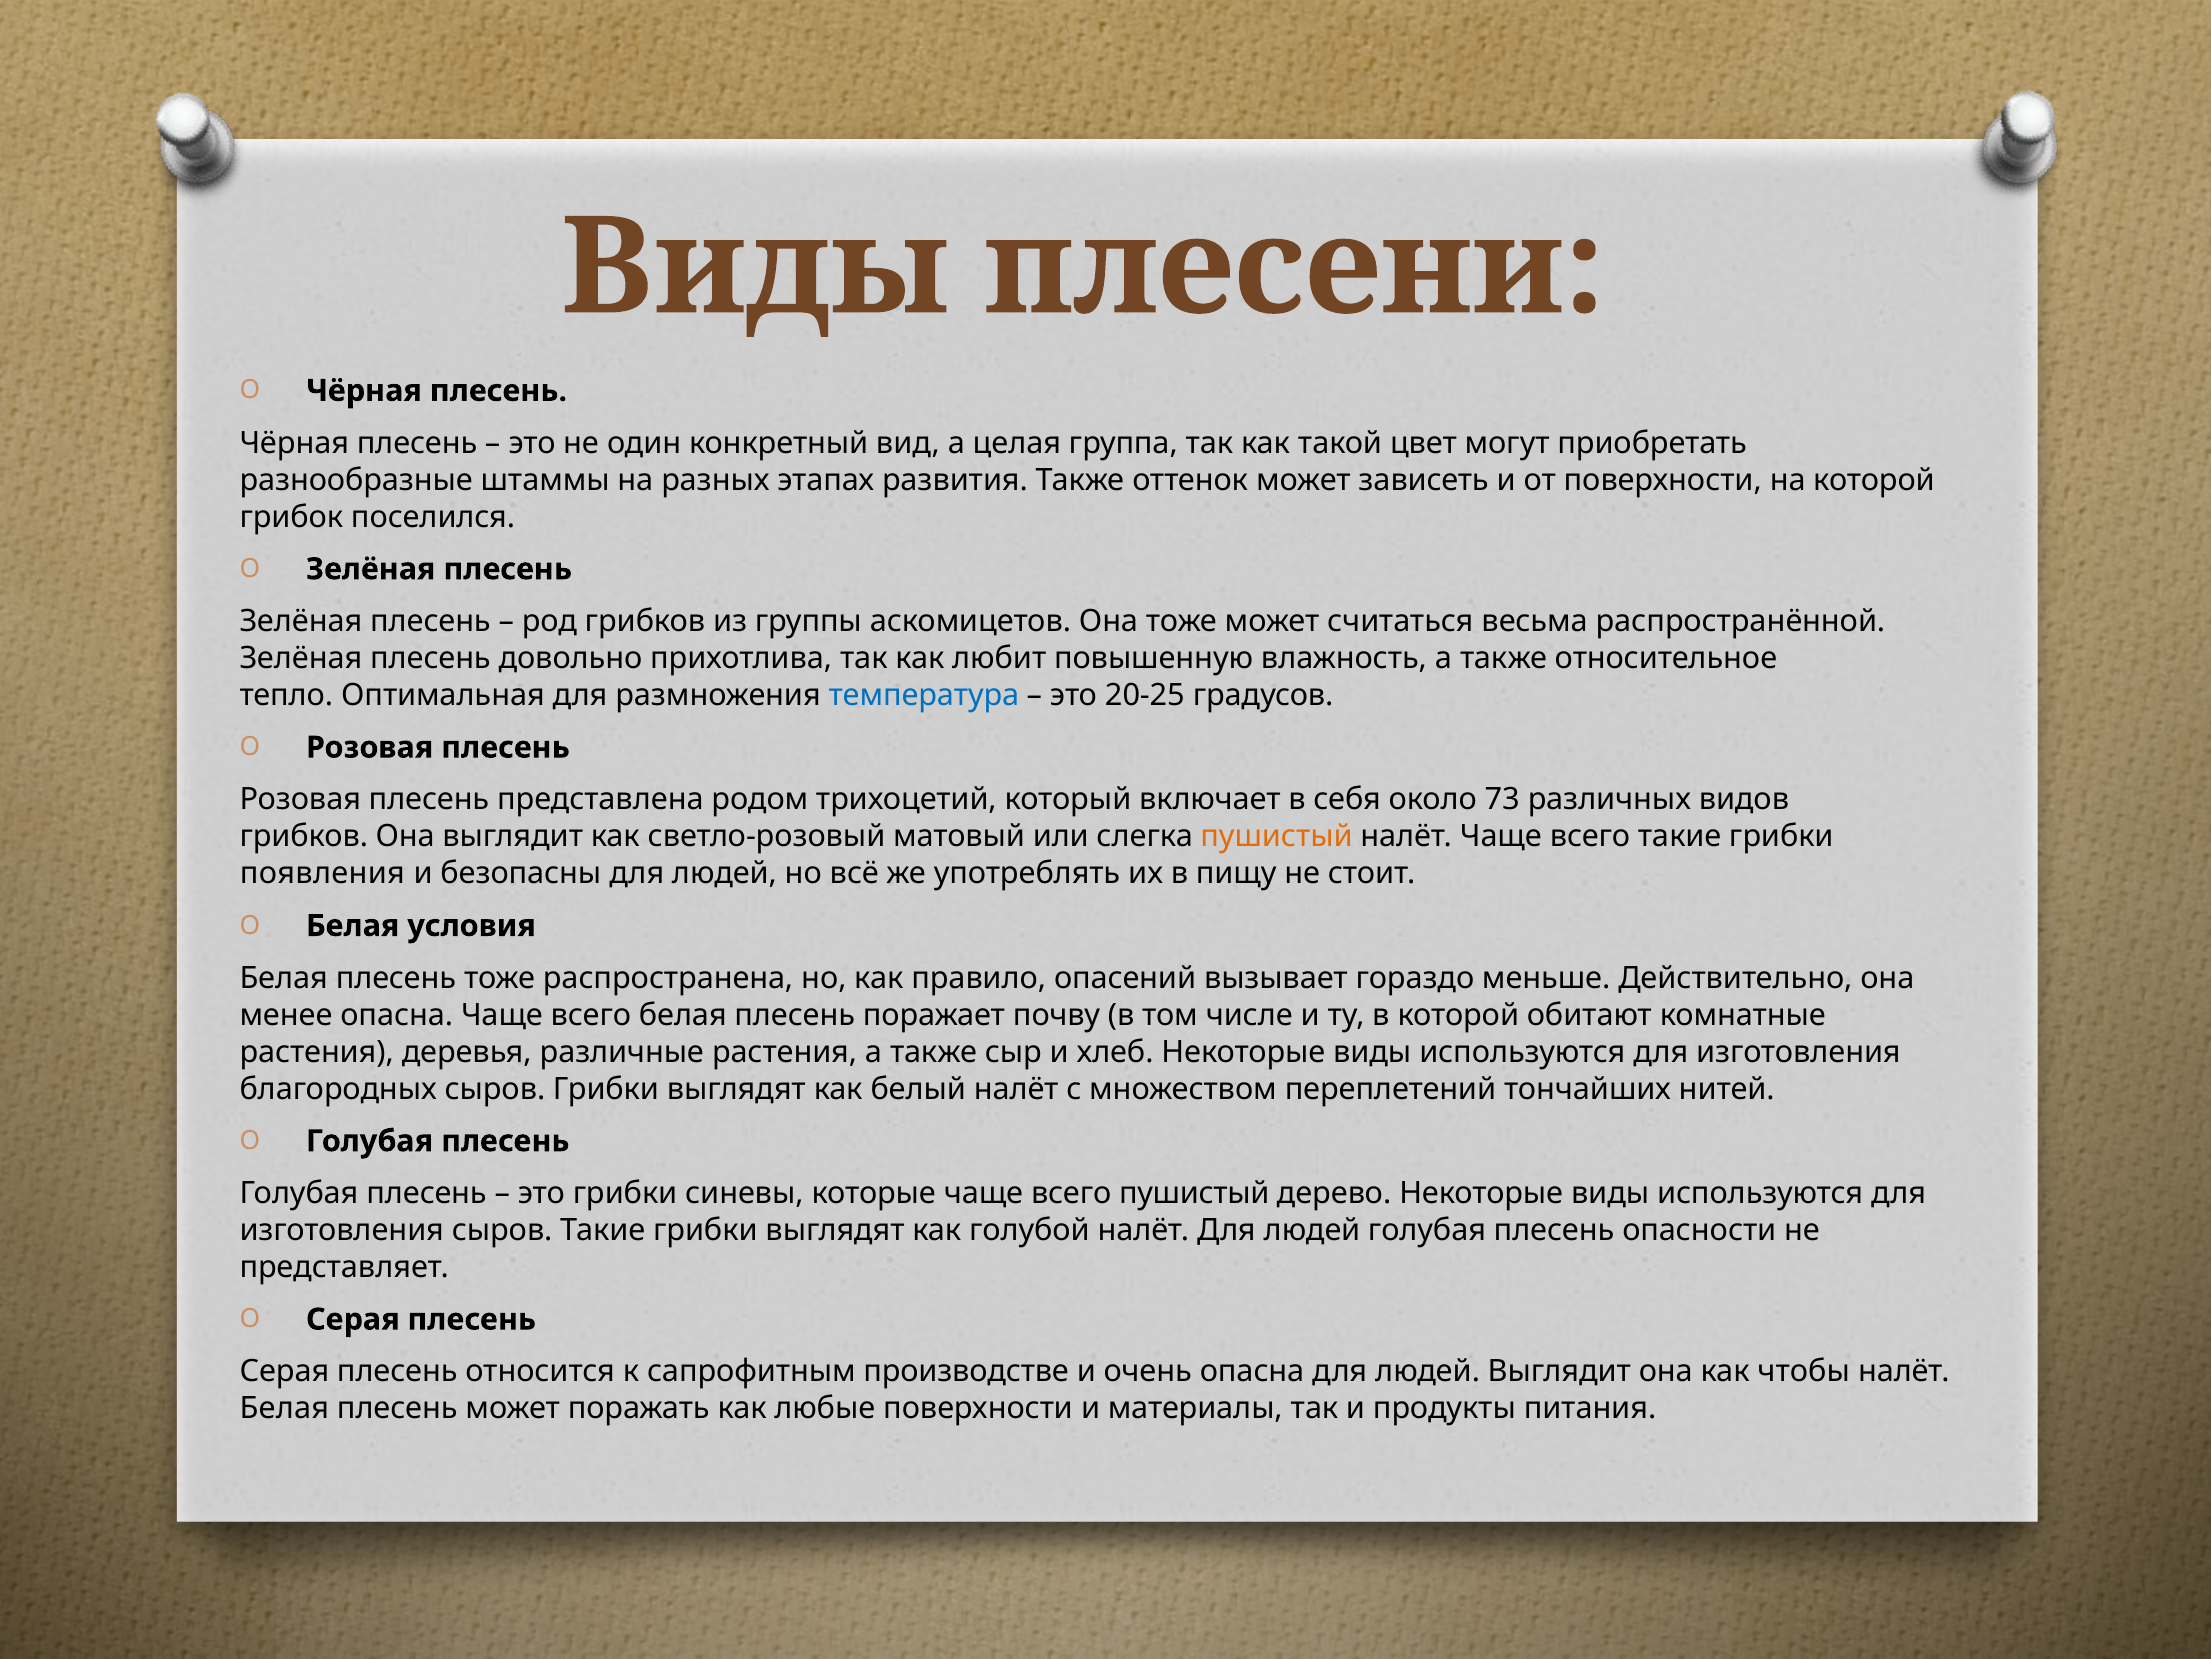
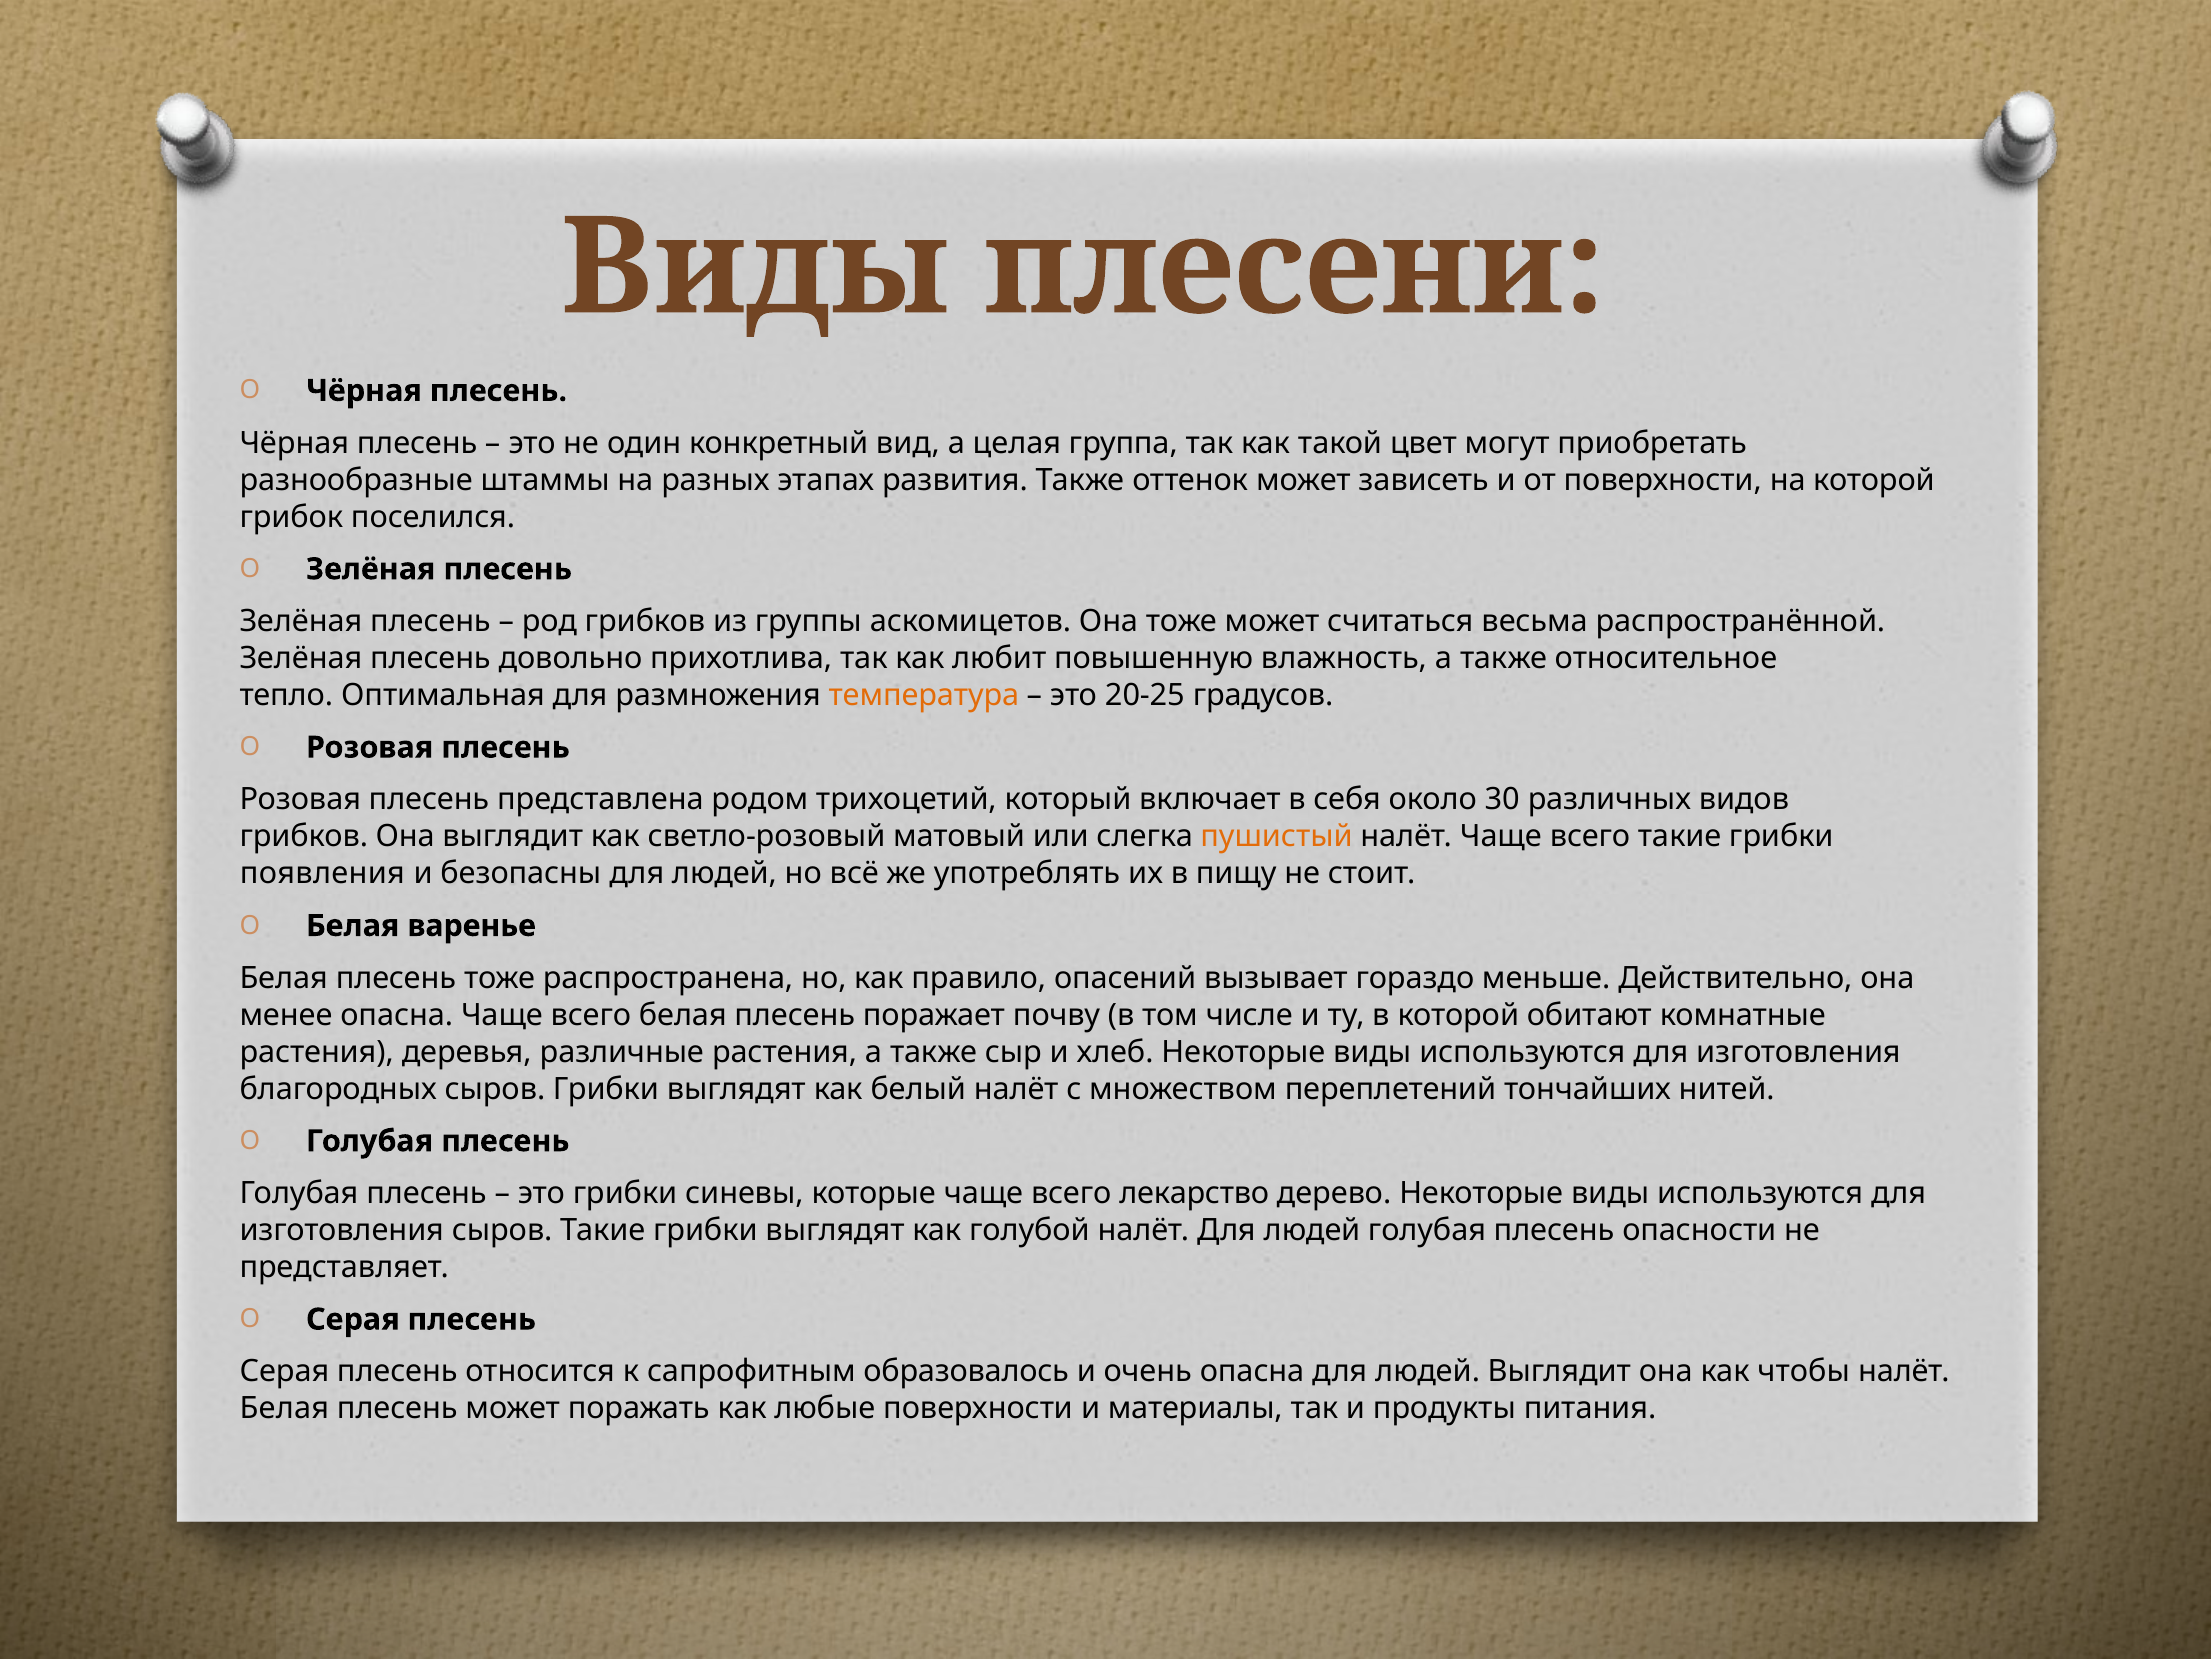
температура colour: blue -> orange
73: 73 -> 30
условия: условия -> варенье
всего пушистый: пушистый -> лекарство
производстве: производстве -> образовалось
